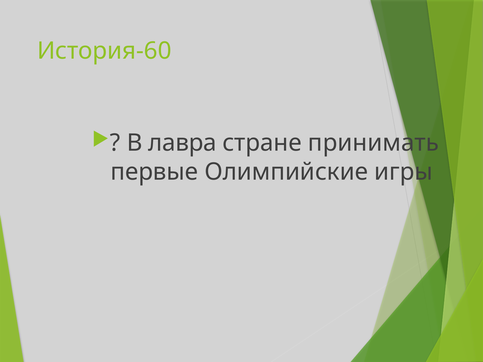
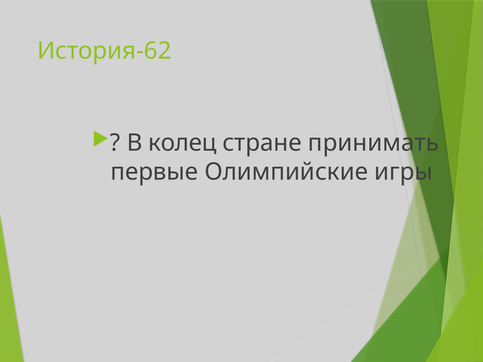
История-60: История-60 -> История-62
лавра: лавра -> колец
